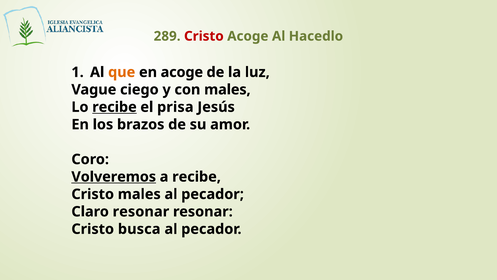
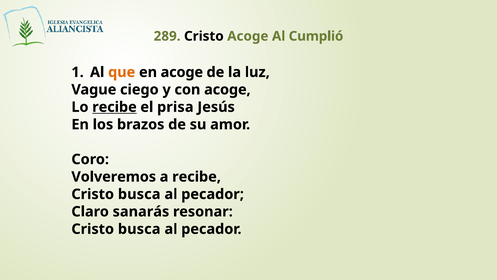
Cristo at (204, 36) colour: red -> black
Hacedlo: Hacedlo -> Cumplió
con males: males -> acoge
Volveremos underline: present -> none
males at (139, 194): males -> busca
Claro resonar: resonar -> sanarás
